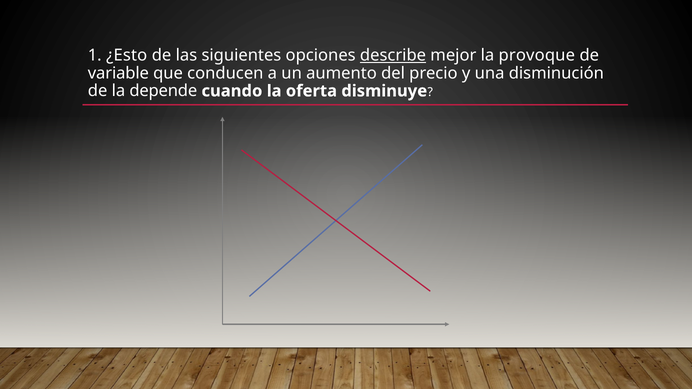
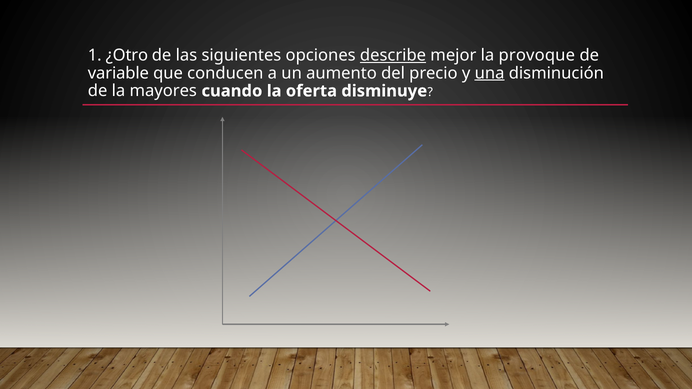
¿Esto: ¿Esto -> ¿Otro
una underline: none -> present
depende: depende -> mayores
